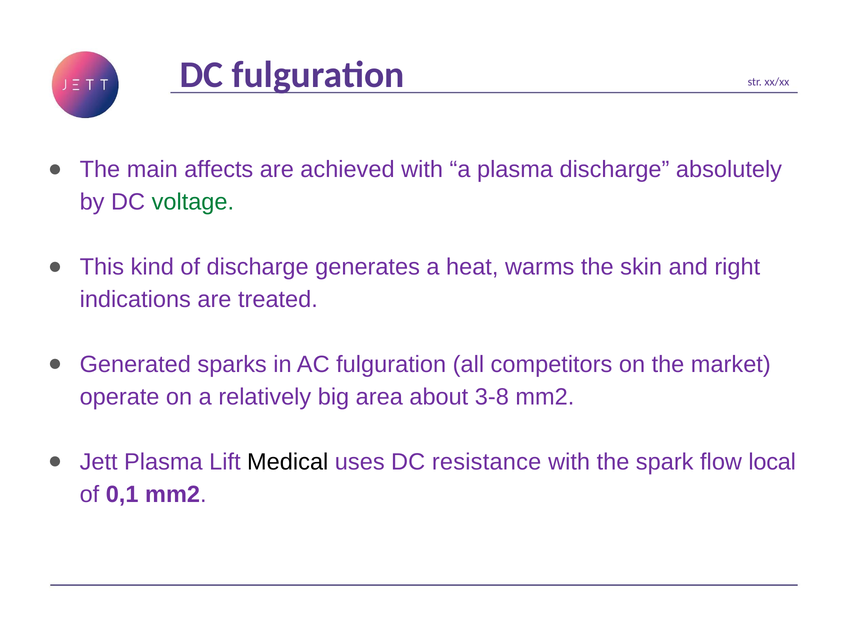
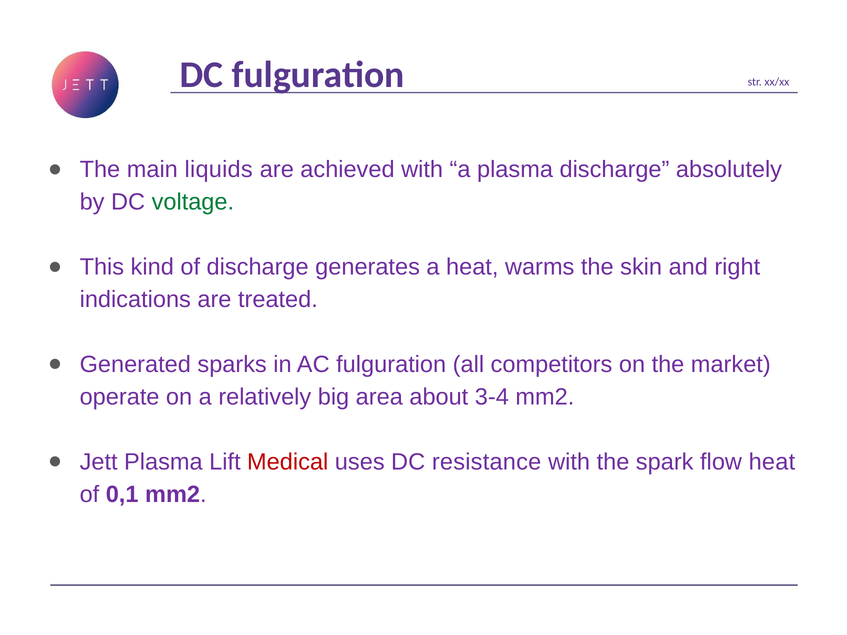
affects: affects -> liquids
3-8: 3-8 -> 3-4
Medical colour: black -> red
flow local: local -> heat
